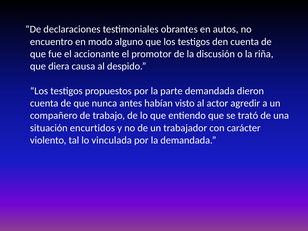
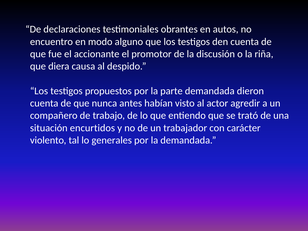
vinculada: vinculada -> generales
